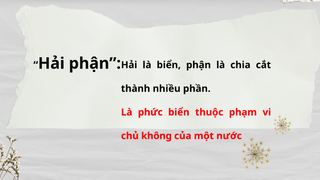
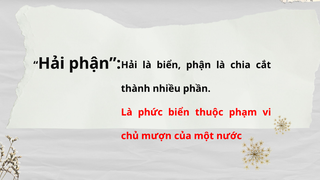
không: không -> mượn
